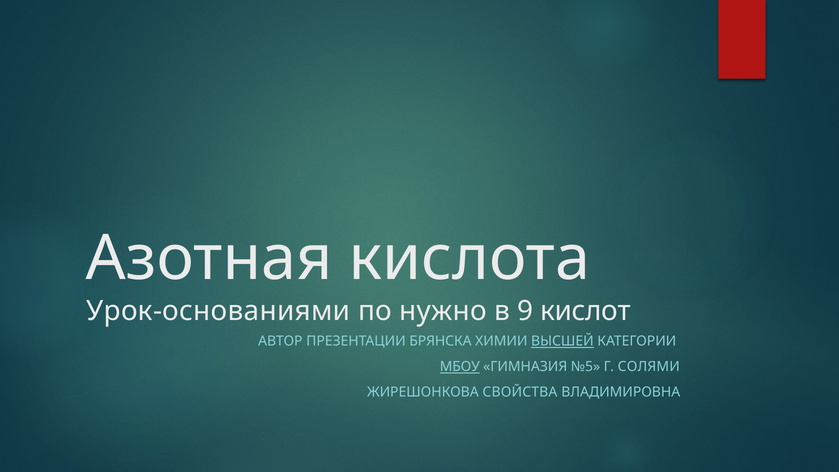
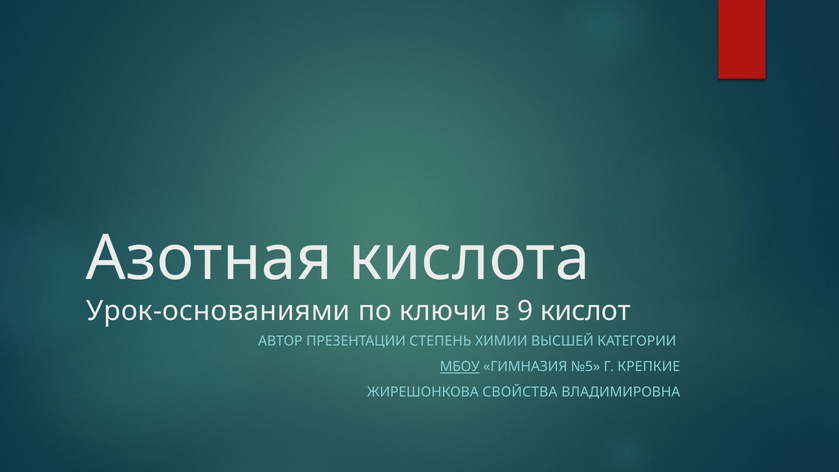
нужно: нужно -> ключи
БРЯНСКА: БРЯНСКА -> СТЕПЕНЬ
ВЫСШЕЙ underline: present -> none
СОЛЯМИ: СОЛЯМИ -> КРЕПКИЕ
